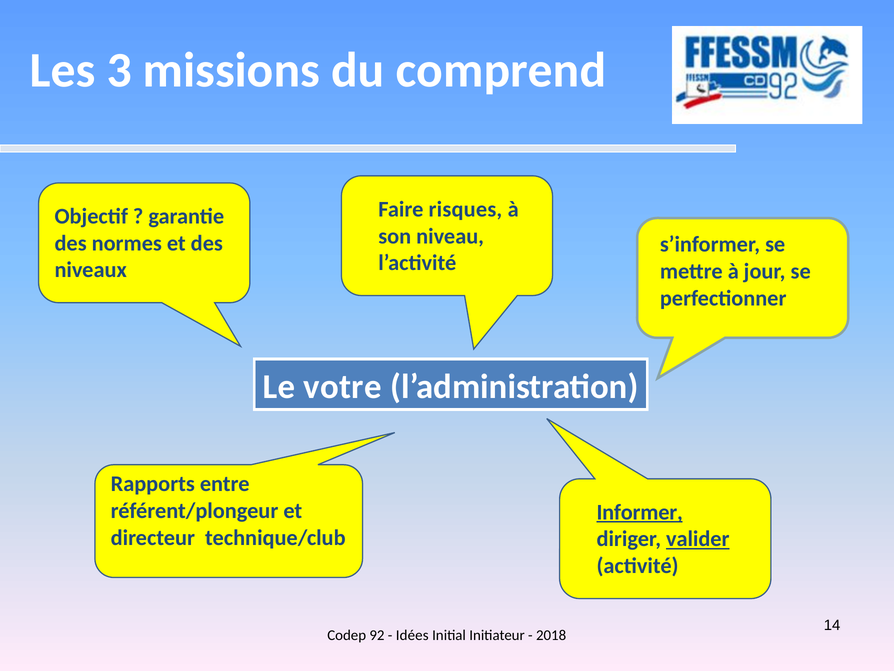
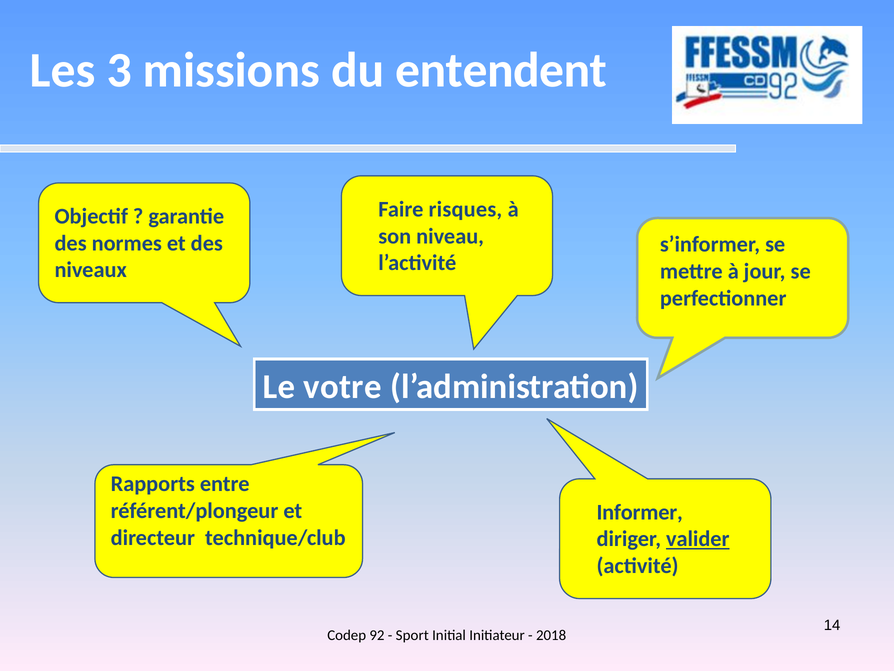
comprend: comprend -> entendent
Informer underline: present -> none
Idées: Idées -> Sport
